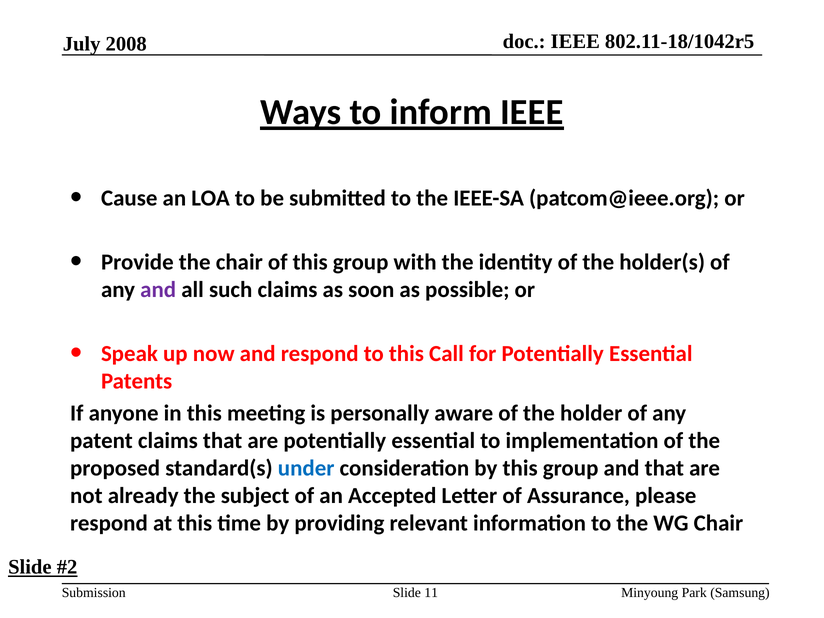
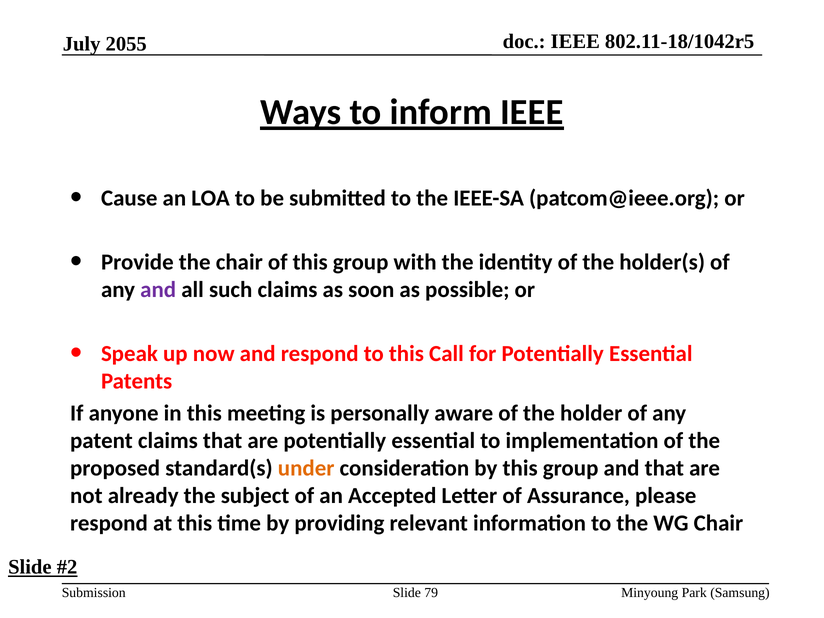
2008: 2008 -> 2055
under colour: blue -> orange
11: 11 -> 79
